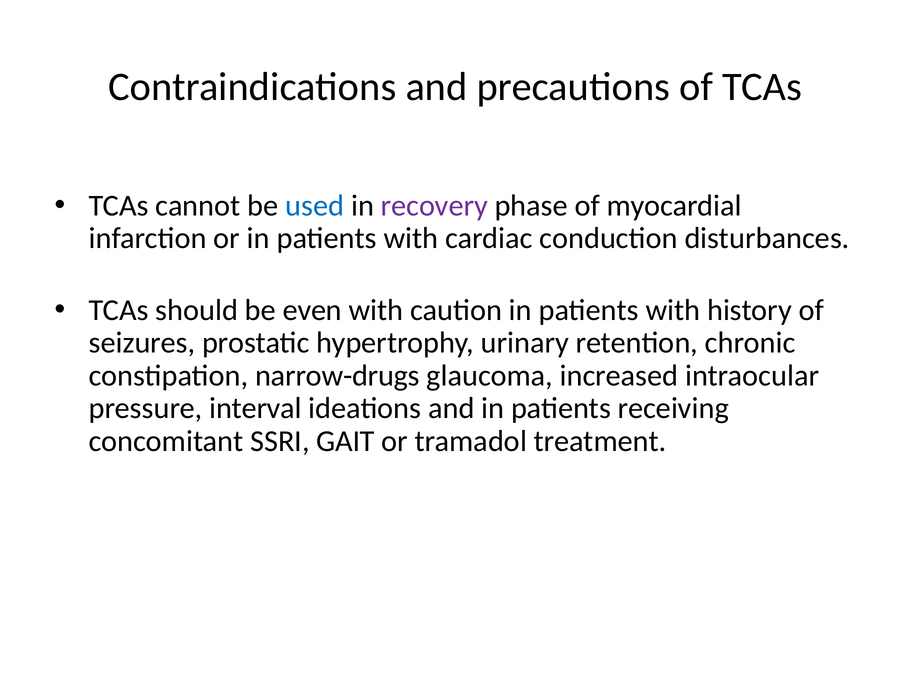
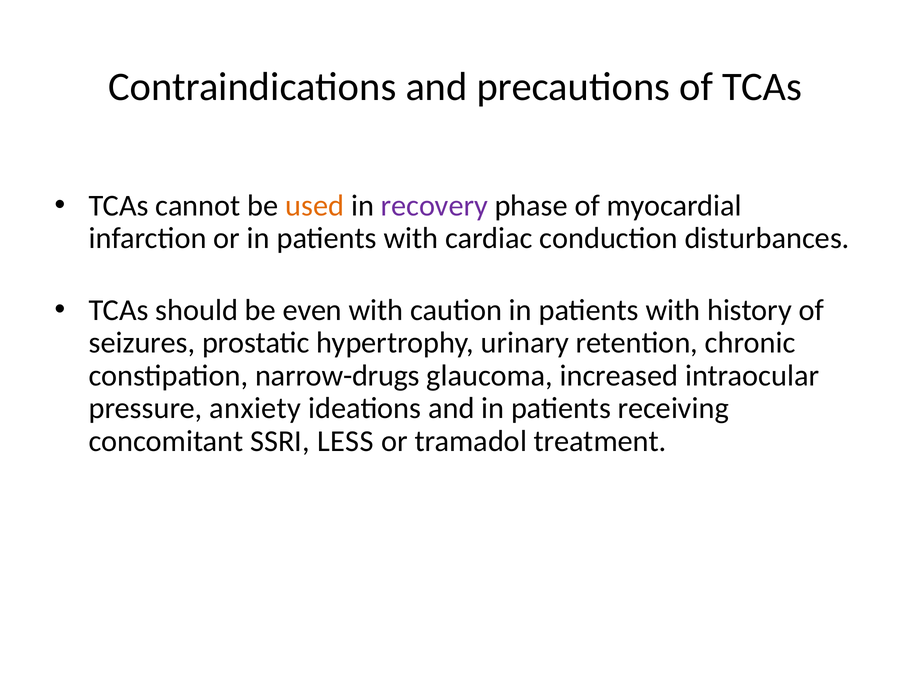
used colour: blue -> orange
interval: interval -> anxiety
GAIT: GAIT -> LESS
